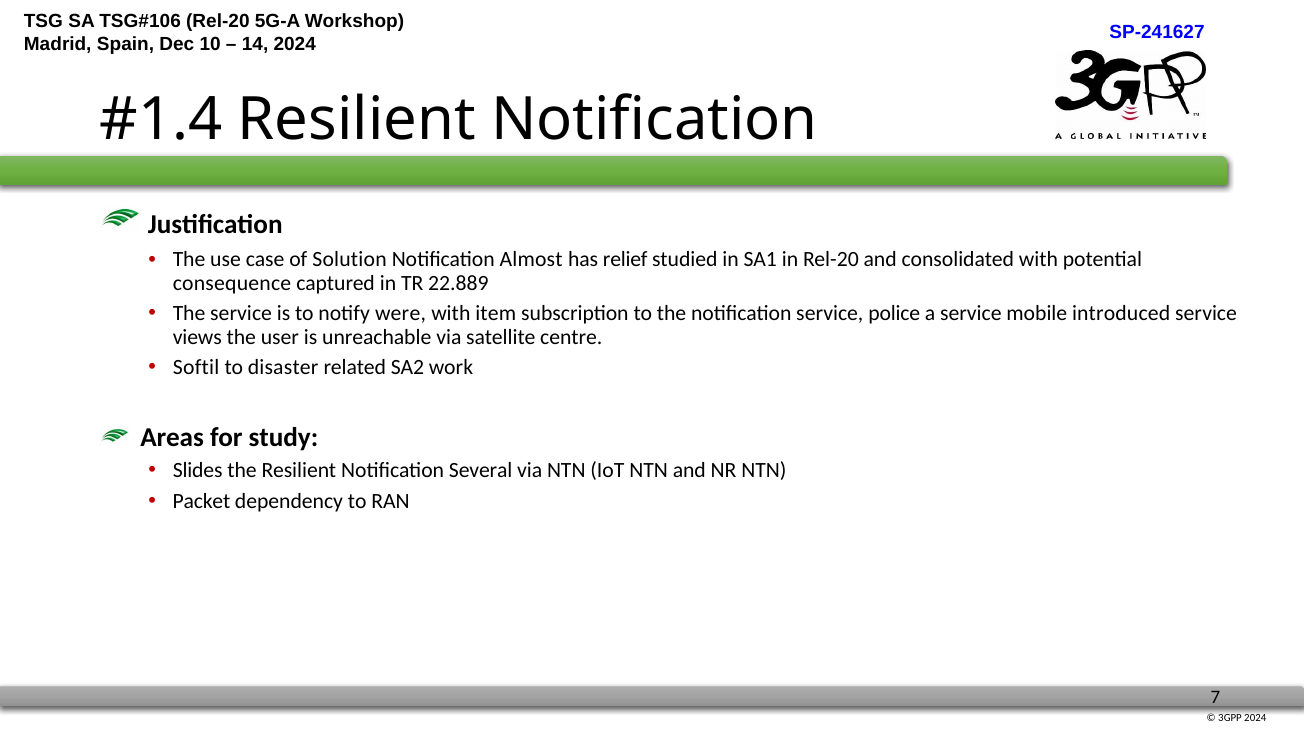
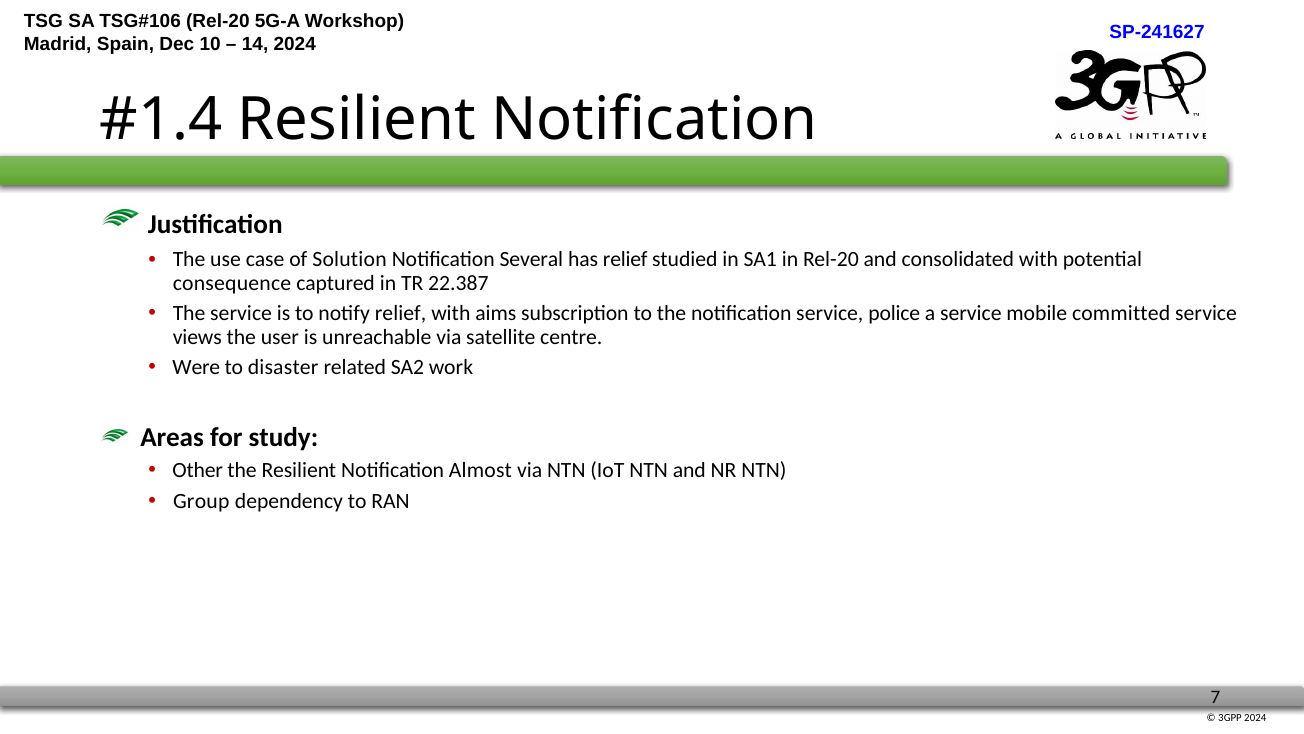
Almost: Almost -> Several
22.889: 22.889 -> 22.387
notify were: were -> relief
item: item -> aims
introduced: introduced -> committed
Softil: Softil -> Were
Slides: Slides -> Other
Several: Several -> Almost
Packet: Packet -> Group
